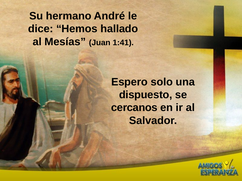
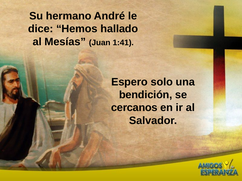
dispuesto: dispuesto -> bendición
